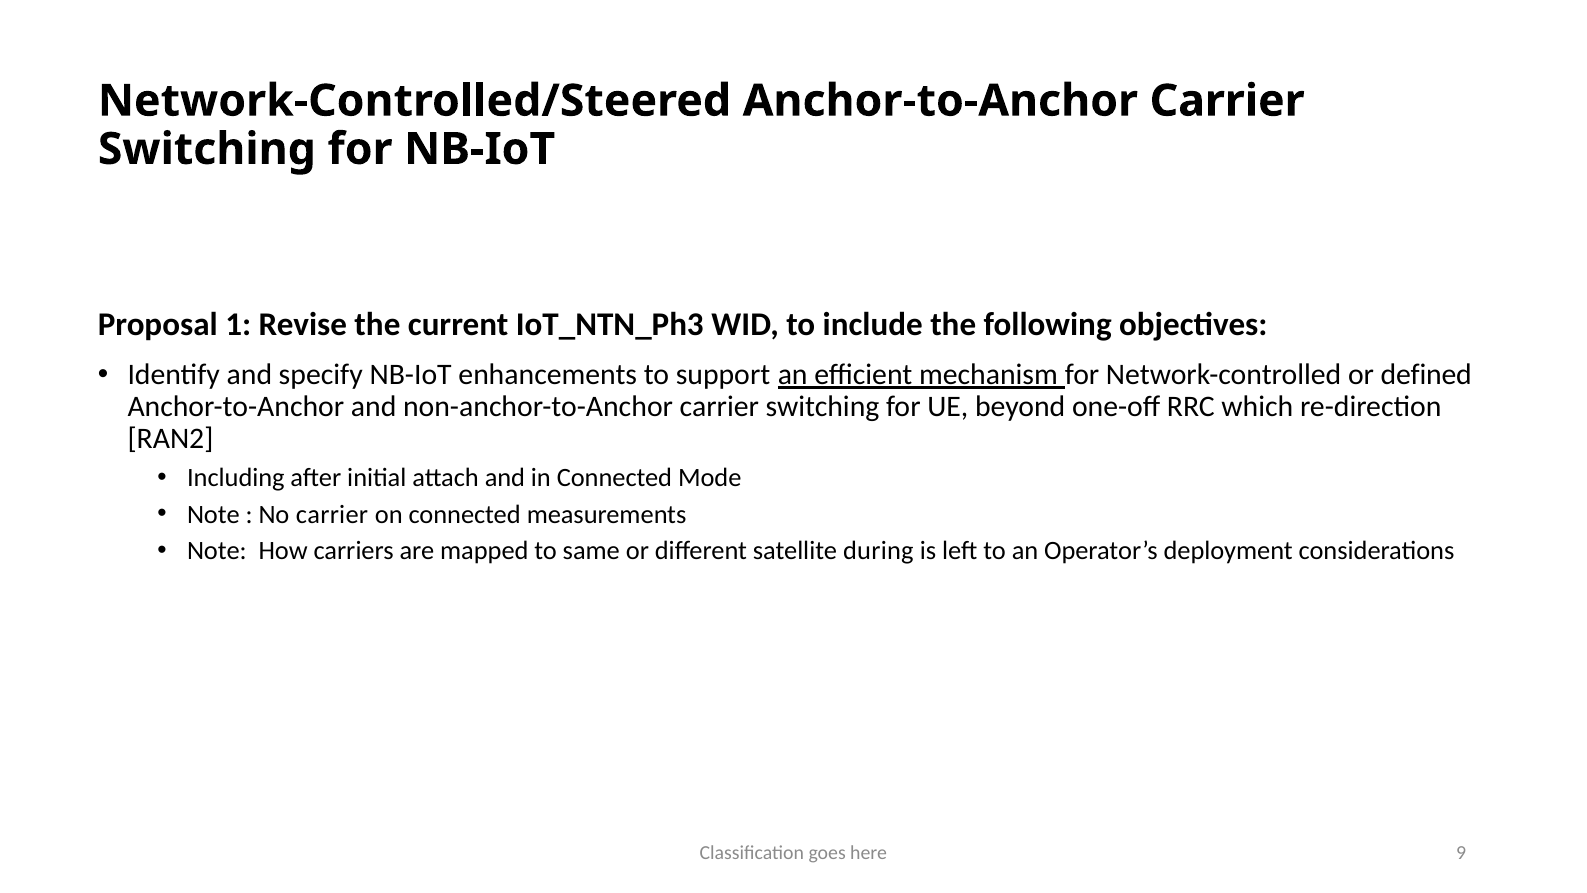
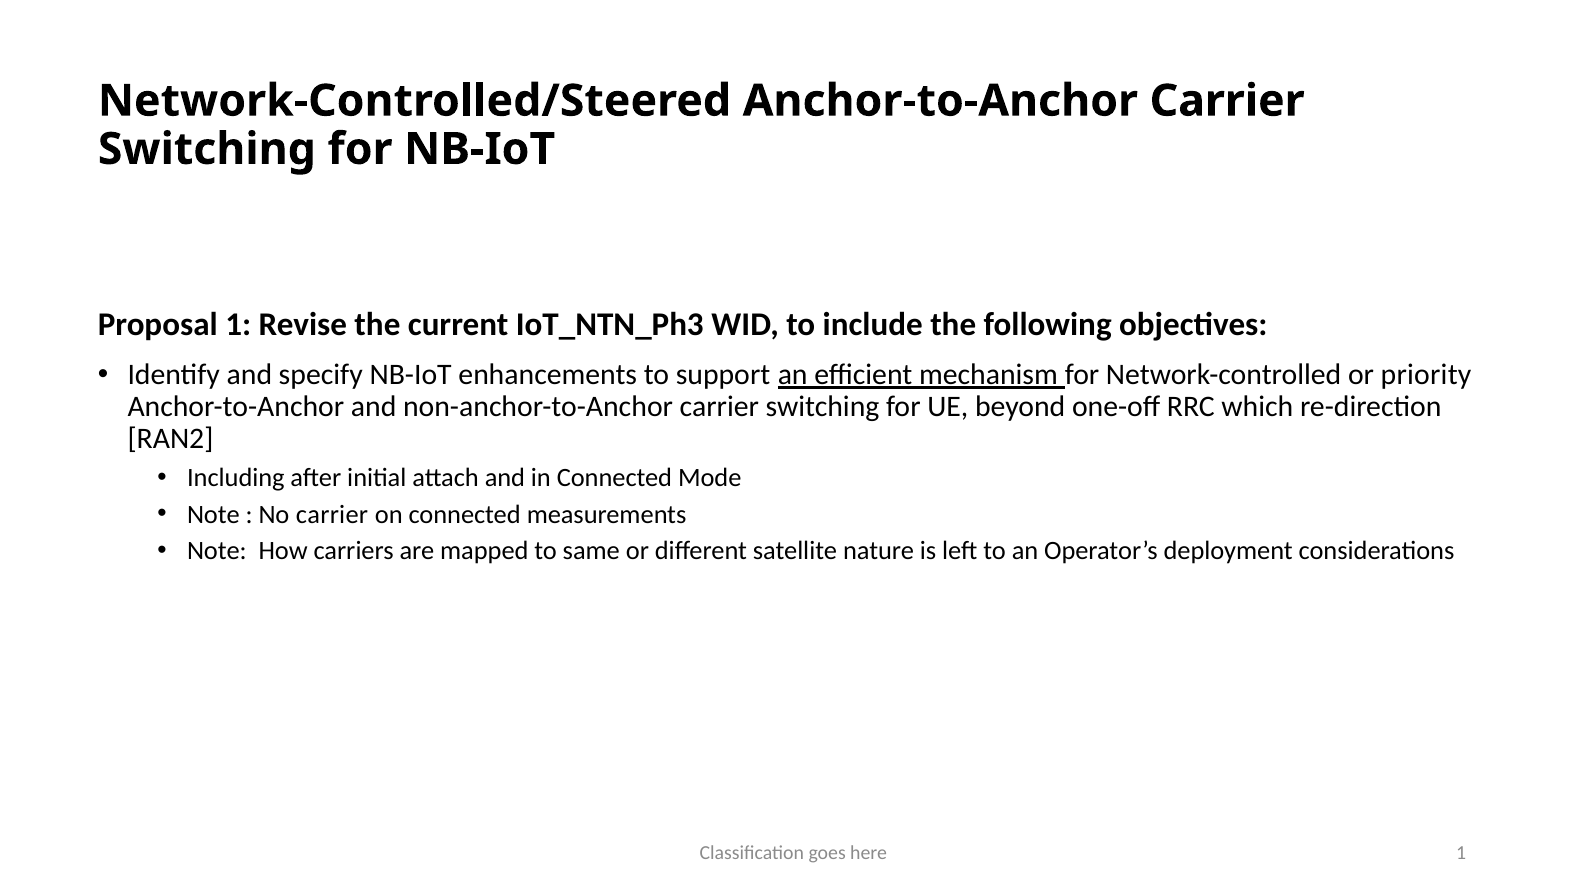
defined: defined -> priority
during: during -> nature
here 9: 9 -> 1
